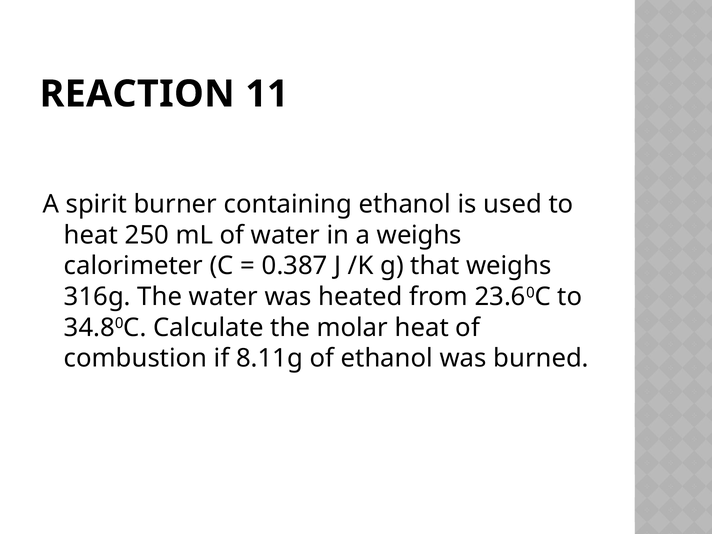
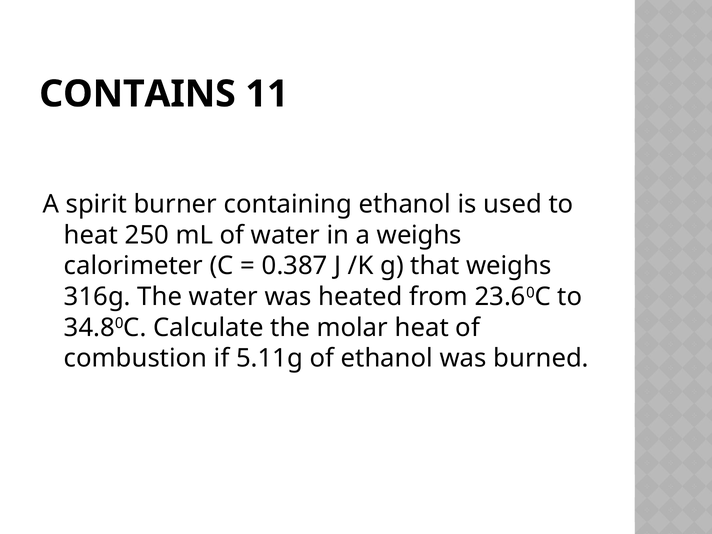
REACTION: REACTION -> CONTAINS
8.11g: 8.11g -> 5.11g
